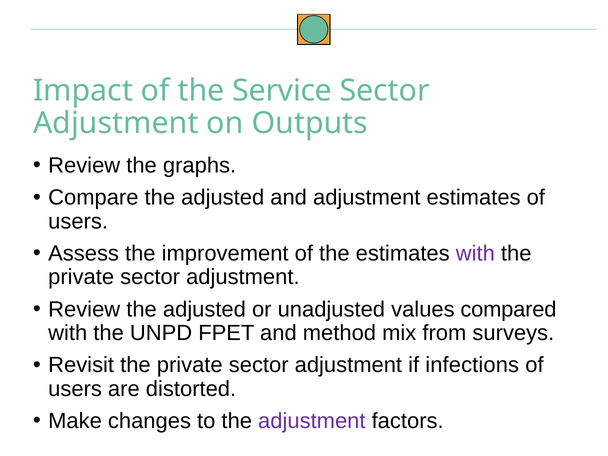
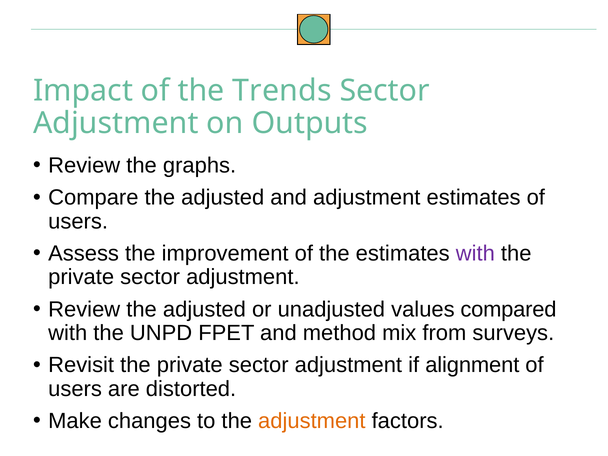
Service: Service -> Trends
infections: infections -> alignment
adjustment at (312, 421) colour: purple -> orange
